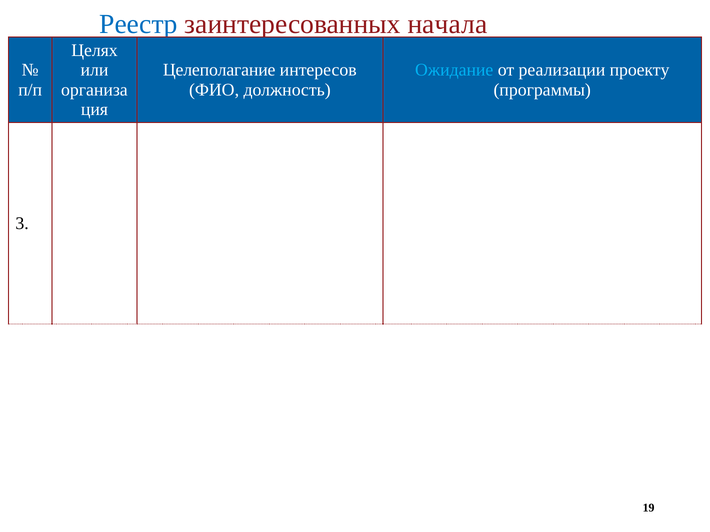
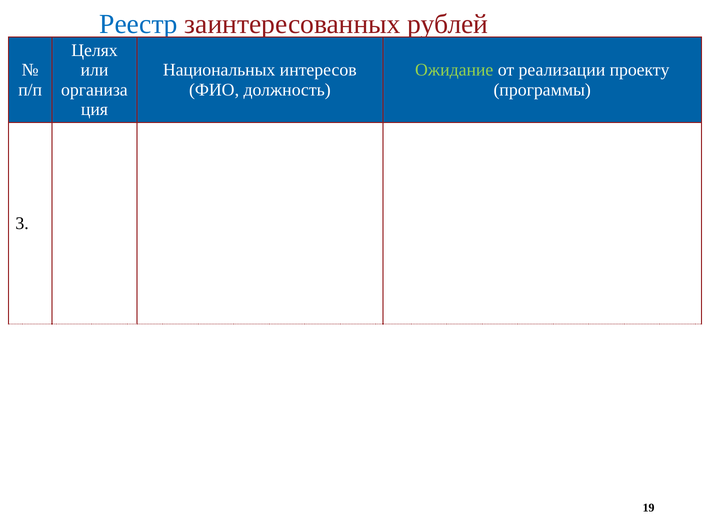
начала: начала -> рублей
Целеполагание: Целеполагание -> Национальных
Ожидание colour: light blue -> light green
